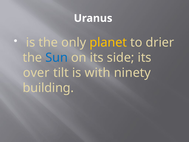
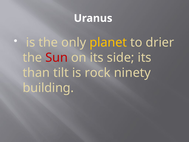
Sun colour: blue -> red
over: over -> than
with: with -> rock
